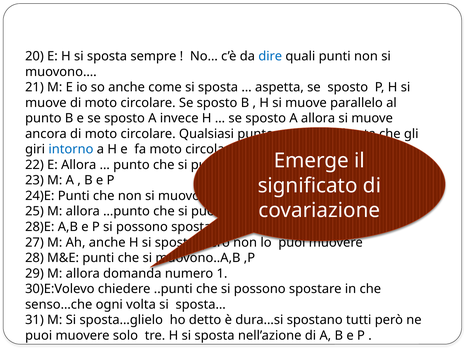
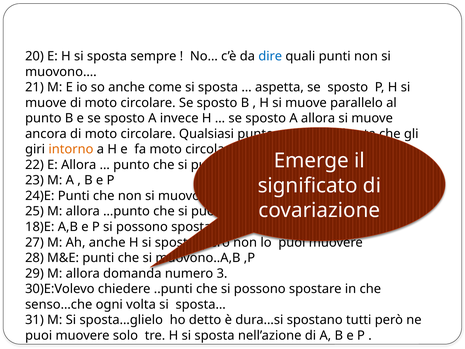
intorno colour: blue -> orange
28)E: 28)E -> 18)E
1: 1 -> 3
